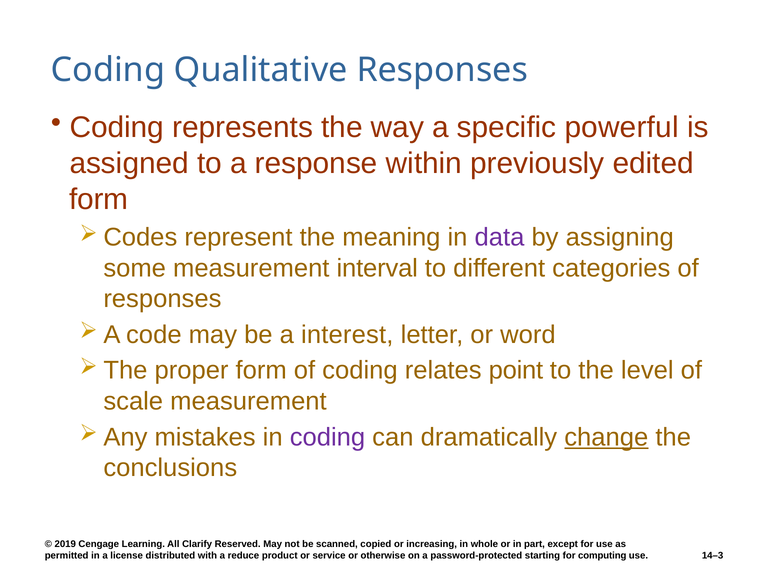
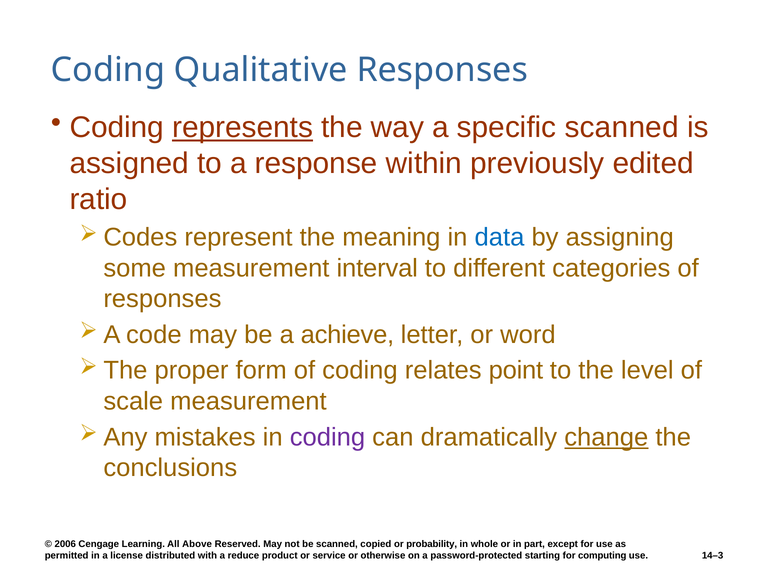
represents underline: none -> present
specific powerful: powerful -> scanned
form at (99, 199): form -> ratio
data colour: purple -> blue
interest: interest -> achieve
2019: 2019 -> 2006
Clarify: Clarify -> Above
increasing: increasing -> probability
